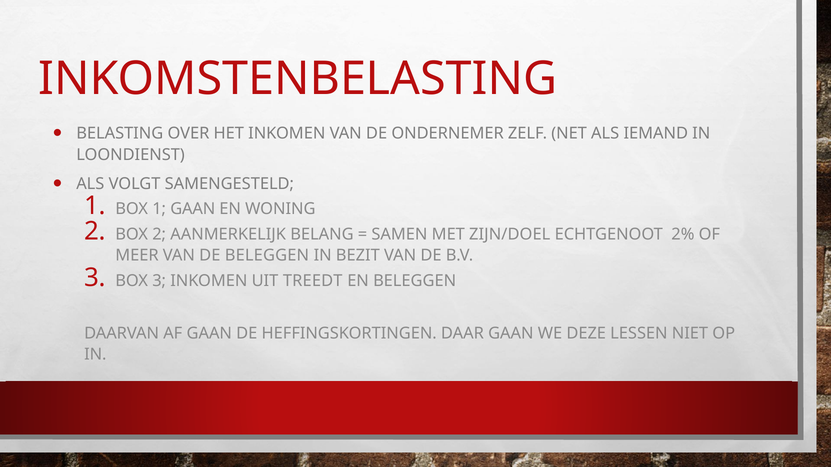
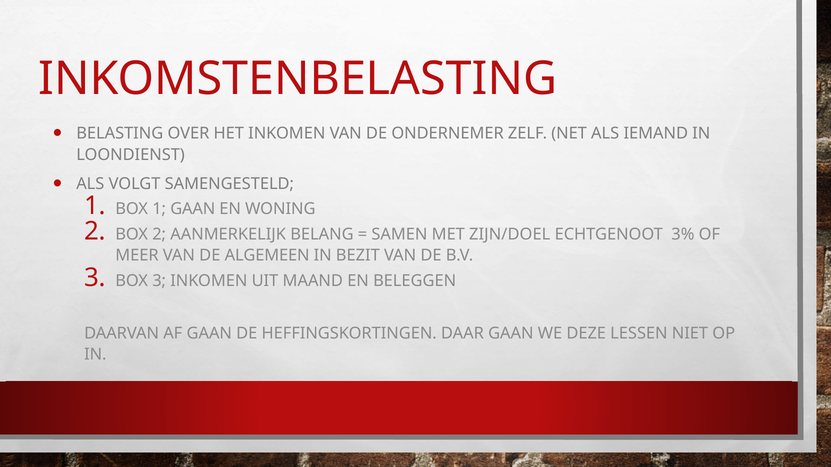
2%: 2% -> 3%
DE BELEGGEN: BELEGGEN -> ALGEMEEN
TREEDT: TREEDT -> MAAND
